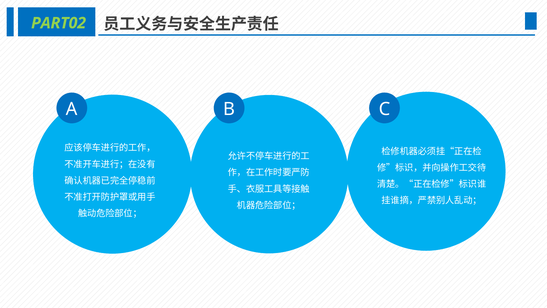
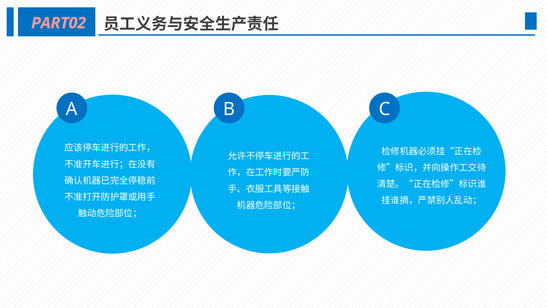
PART02 colour: light green -> pink
